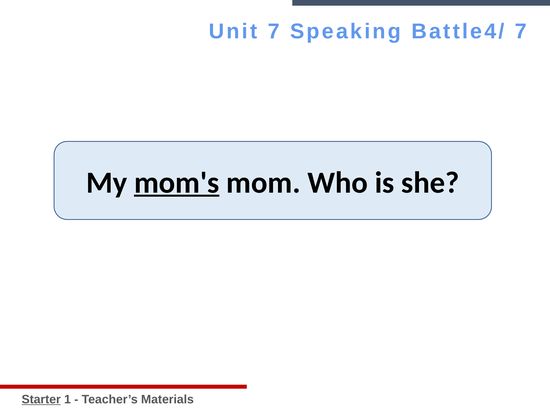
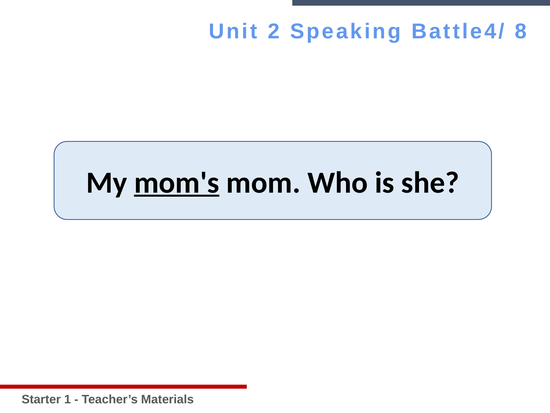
Unit 7: 7 -> 2
Battle4/ 7: 7 -> 8
Starter underline: present -> none
